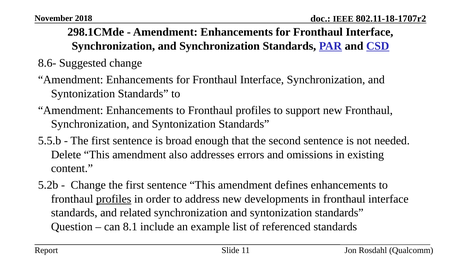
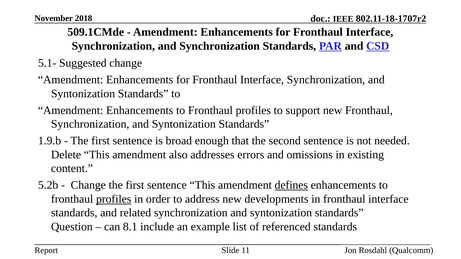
298.1CMde: 298.1CMde -> 509.1CMde
8.6-: 8.6- -> 5.1-
5.5.b: 5.5.b -> 1.9.b
defines underline: none -> present
